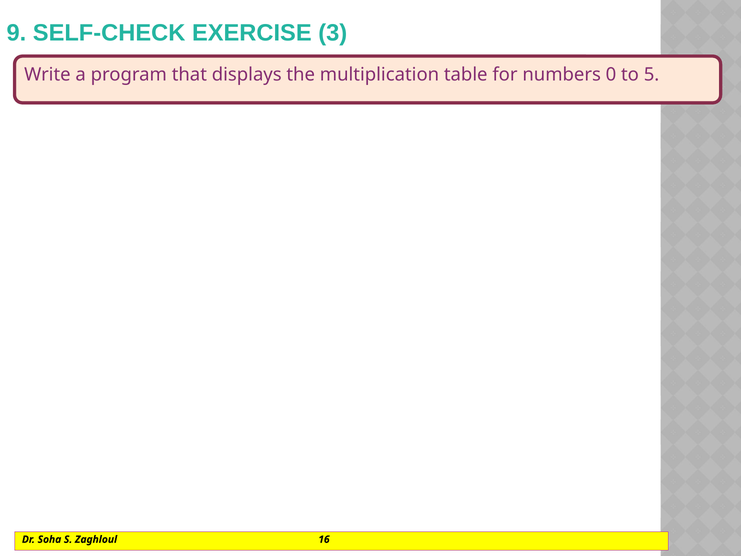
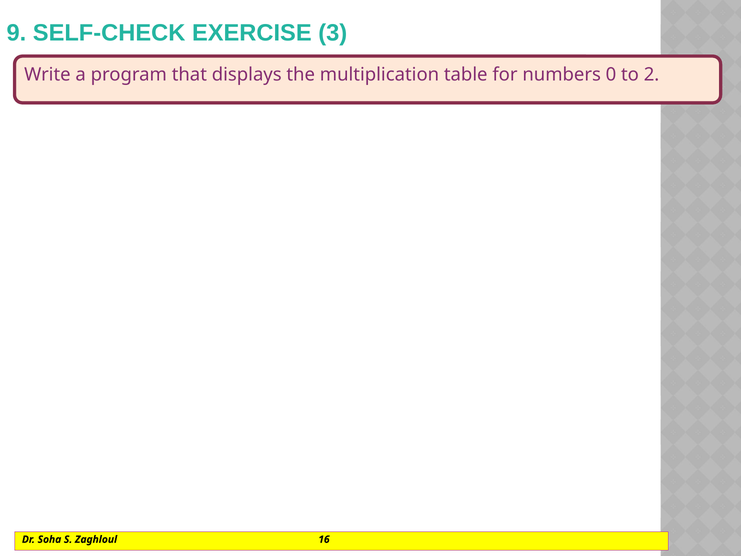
5: 5 -> 2
